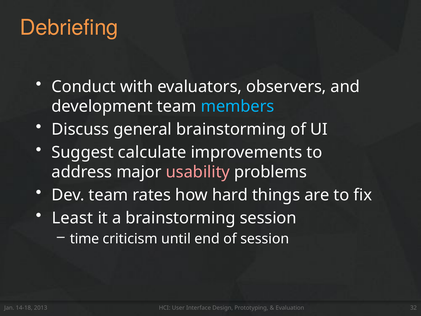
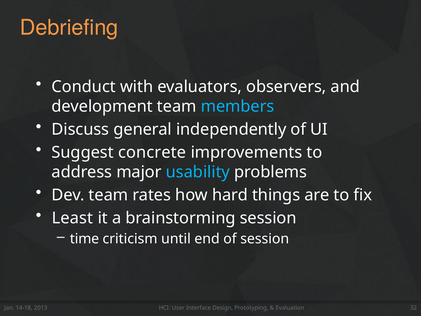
general brainstorming: brainstorming -> independently
calculate: calculate -> concrete
usability colour: pink -> light blue
